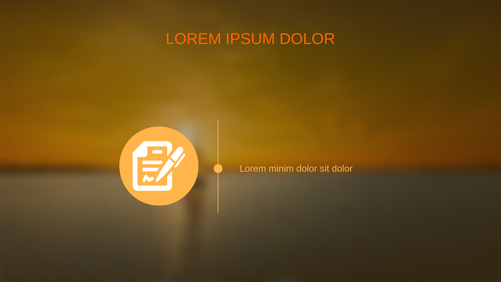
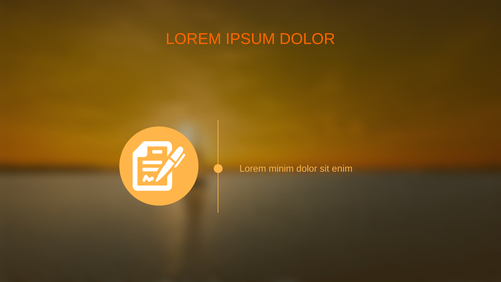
sit dolor: dolor -> enim
